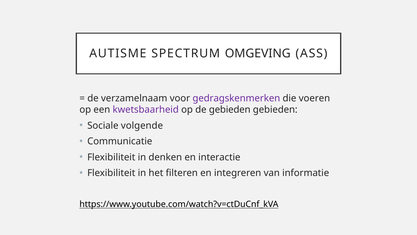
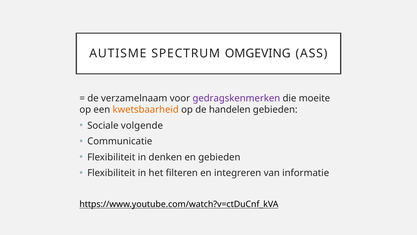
voeren: voeren -> moeite
kwetsbaarheid colour: purple -> orange
de gebieden: gebieden -> handelen
en interactie: interactie -> gebieden
